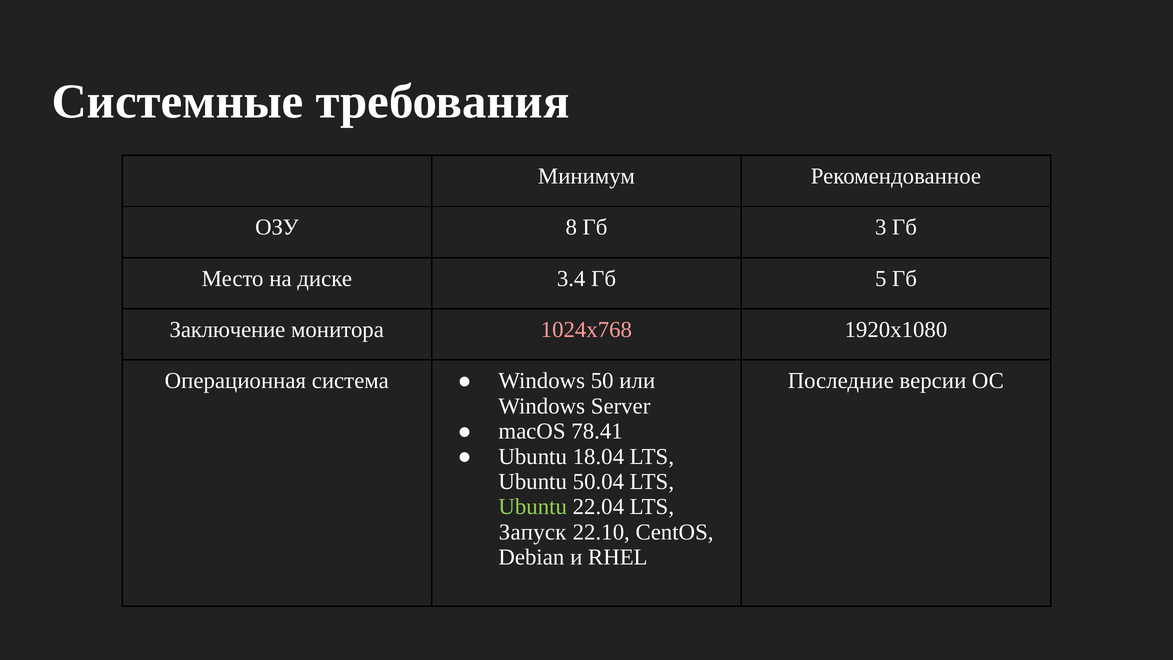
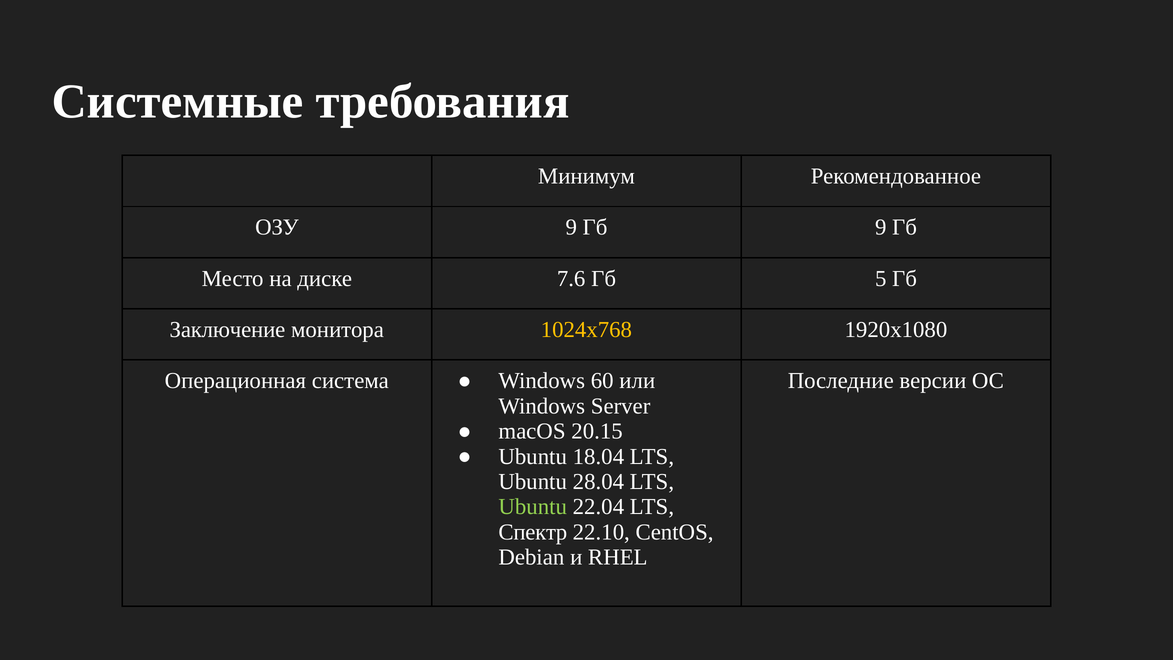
ОЗУ 8: 8 -> 9
Гб 3: 3 -> 9
3.4: 3.4 -> 7.6
1024х768 colour: pink -> yellow
50: 50 -> 60
78.41: 78.41 -> 20.15
50.04: 50.04 -> 28.04
Запуск: Запуск -> Спектр
